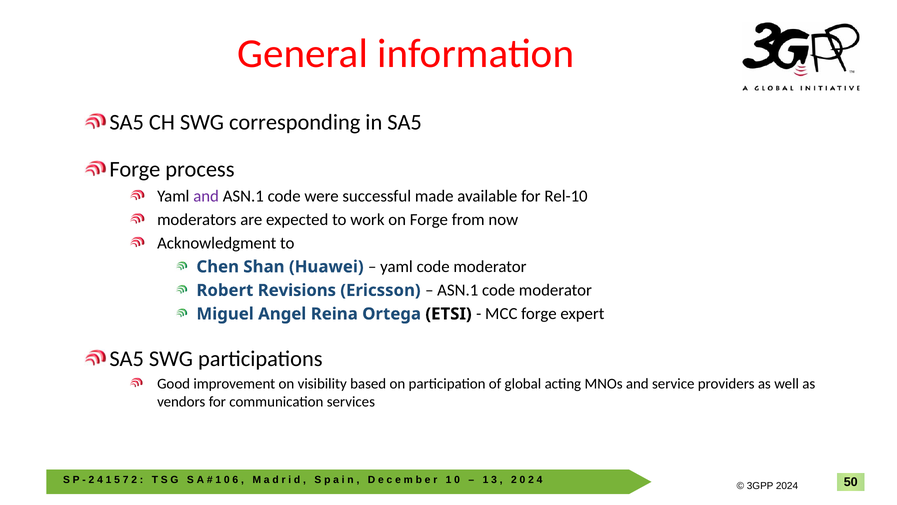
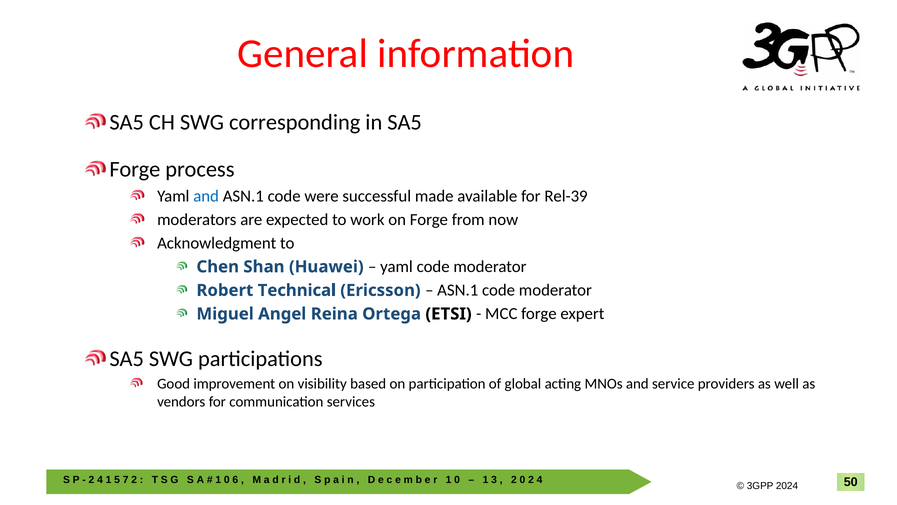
and at (206, 196) colour: purple -> blue
Rel-10: Rel-10 -> Rel-39
Revisions: Revisions -> Technical
